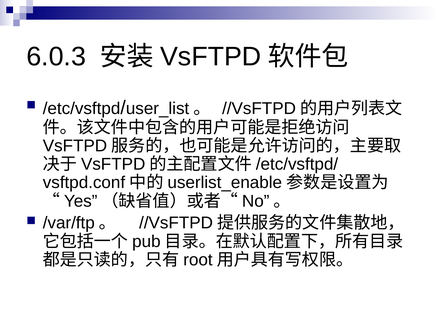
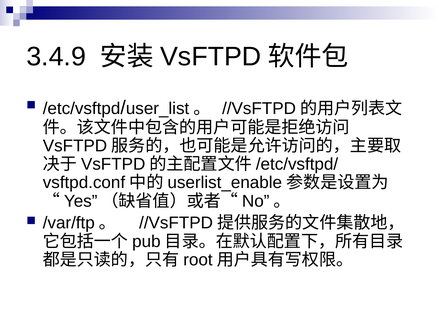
6.0.3: 6.0.3 -> 3.4.9
